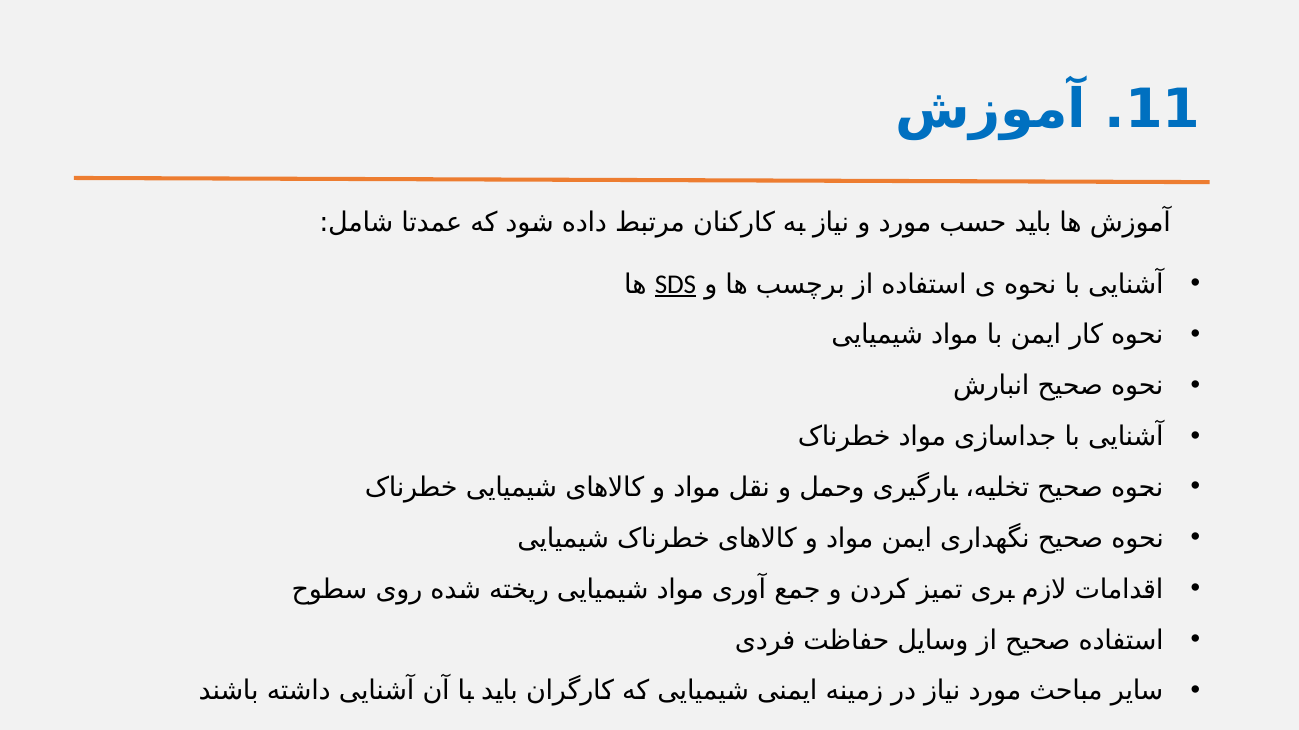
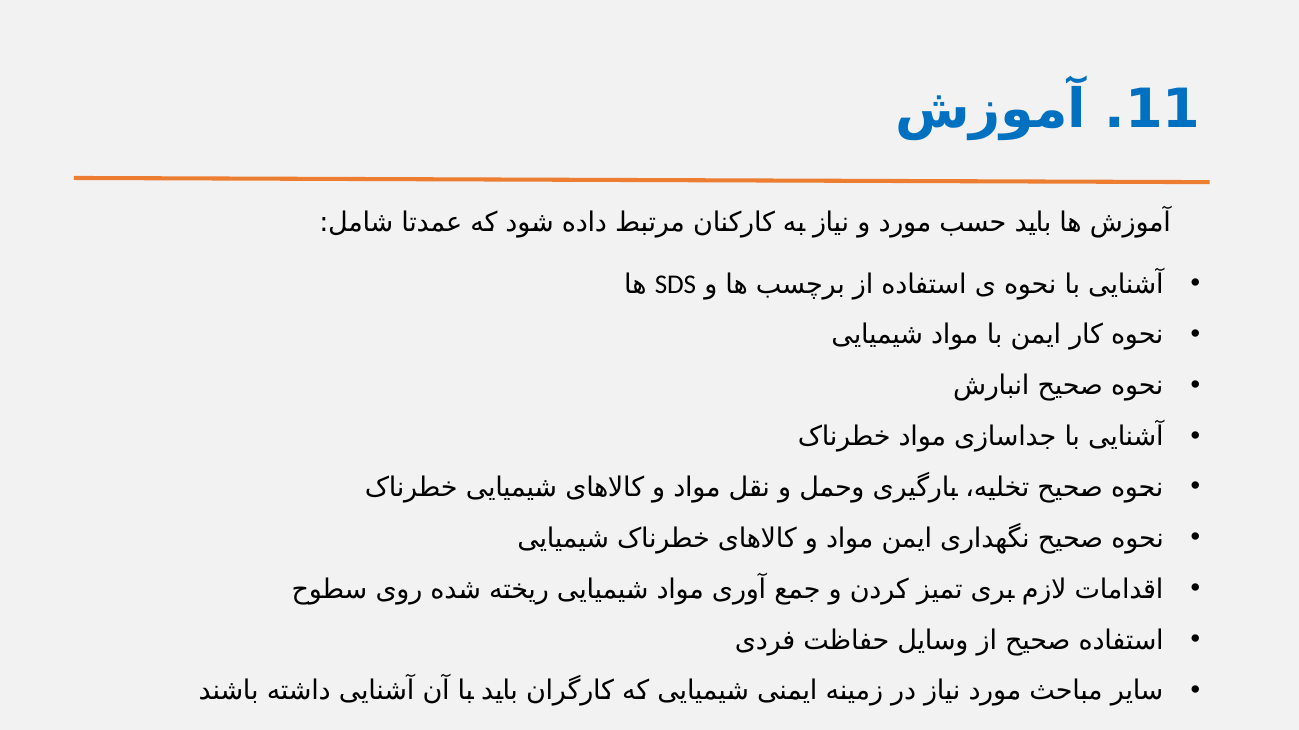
SDS underline: present -> none
